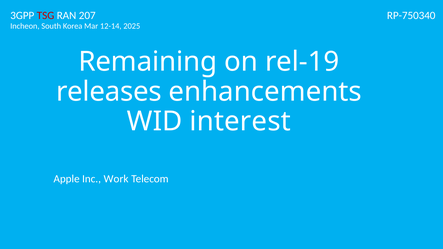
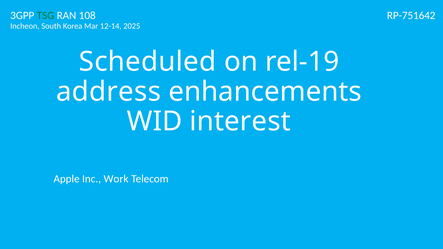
TSG colour: red -> green
207: 207 -> 108
RP-750340: RP-750340 -> RP-751642
Remaining: Remaining -> Scheduled
releases: releases -> address
